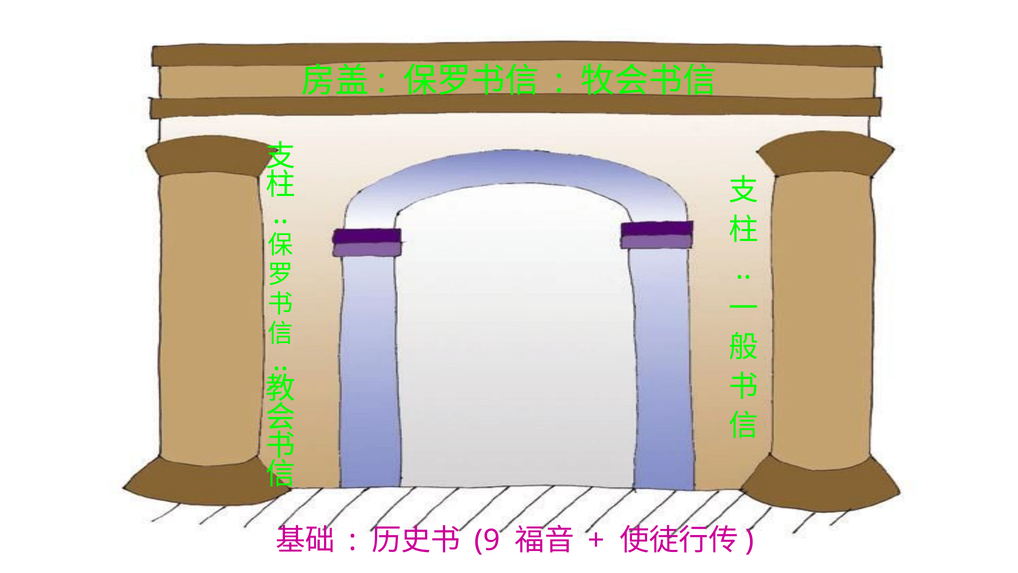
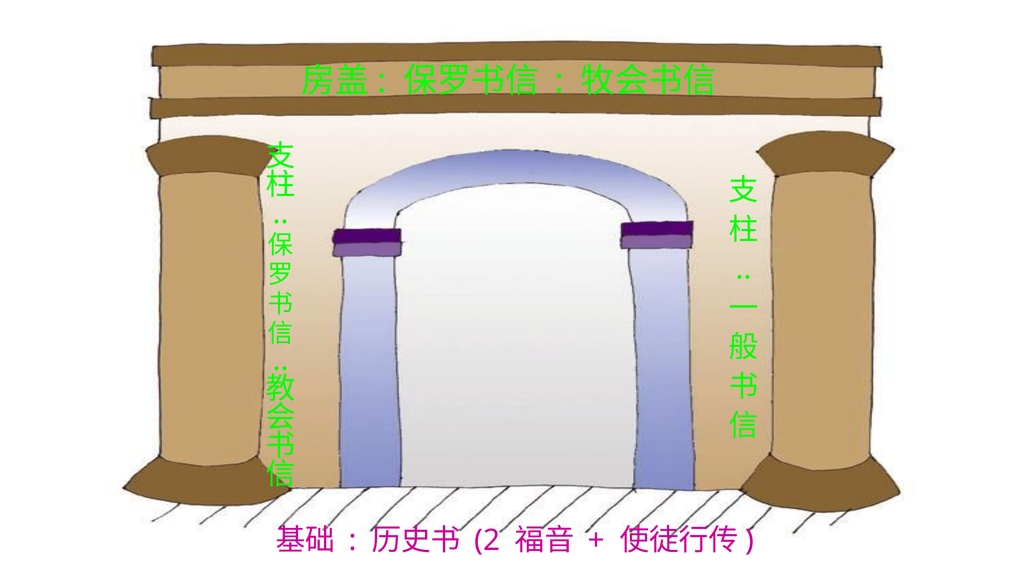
9: 9 -> 2
